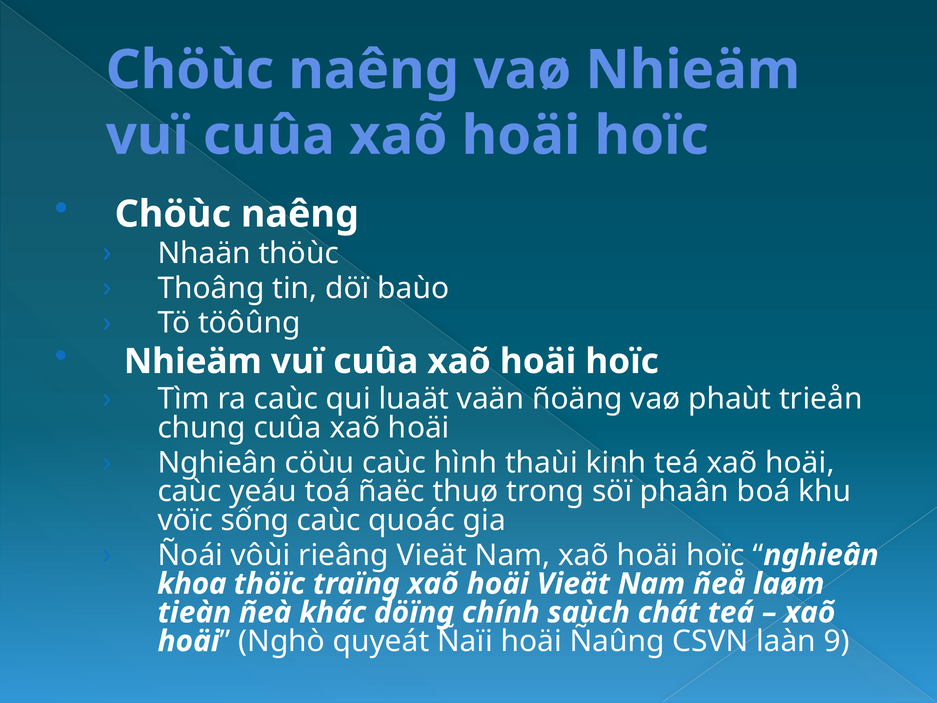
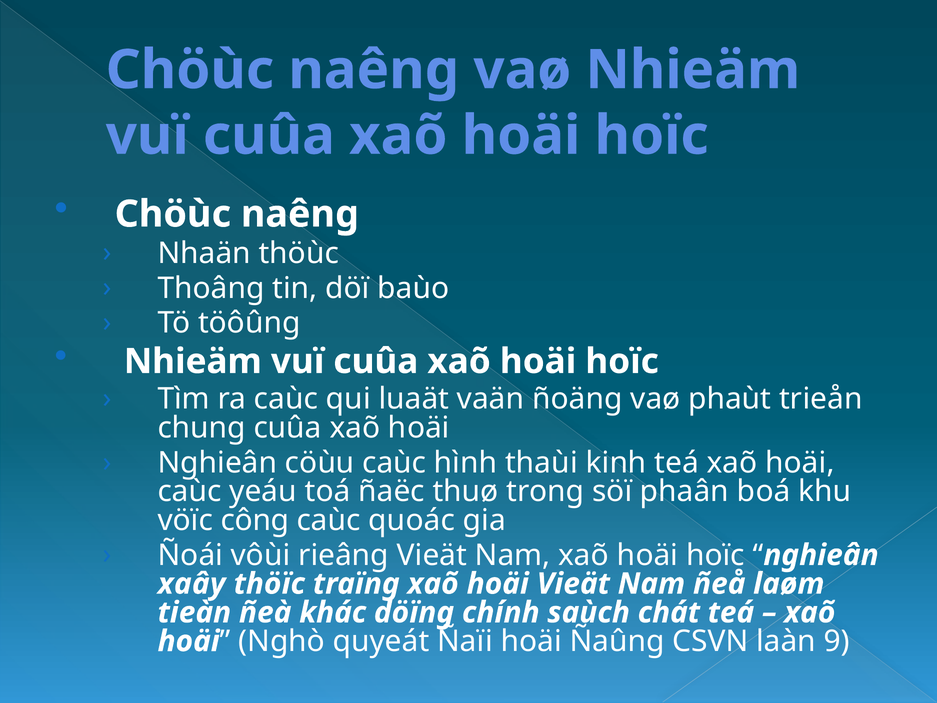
sống: sống -> công
khoa: khoa -> xaây
